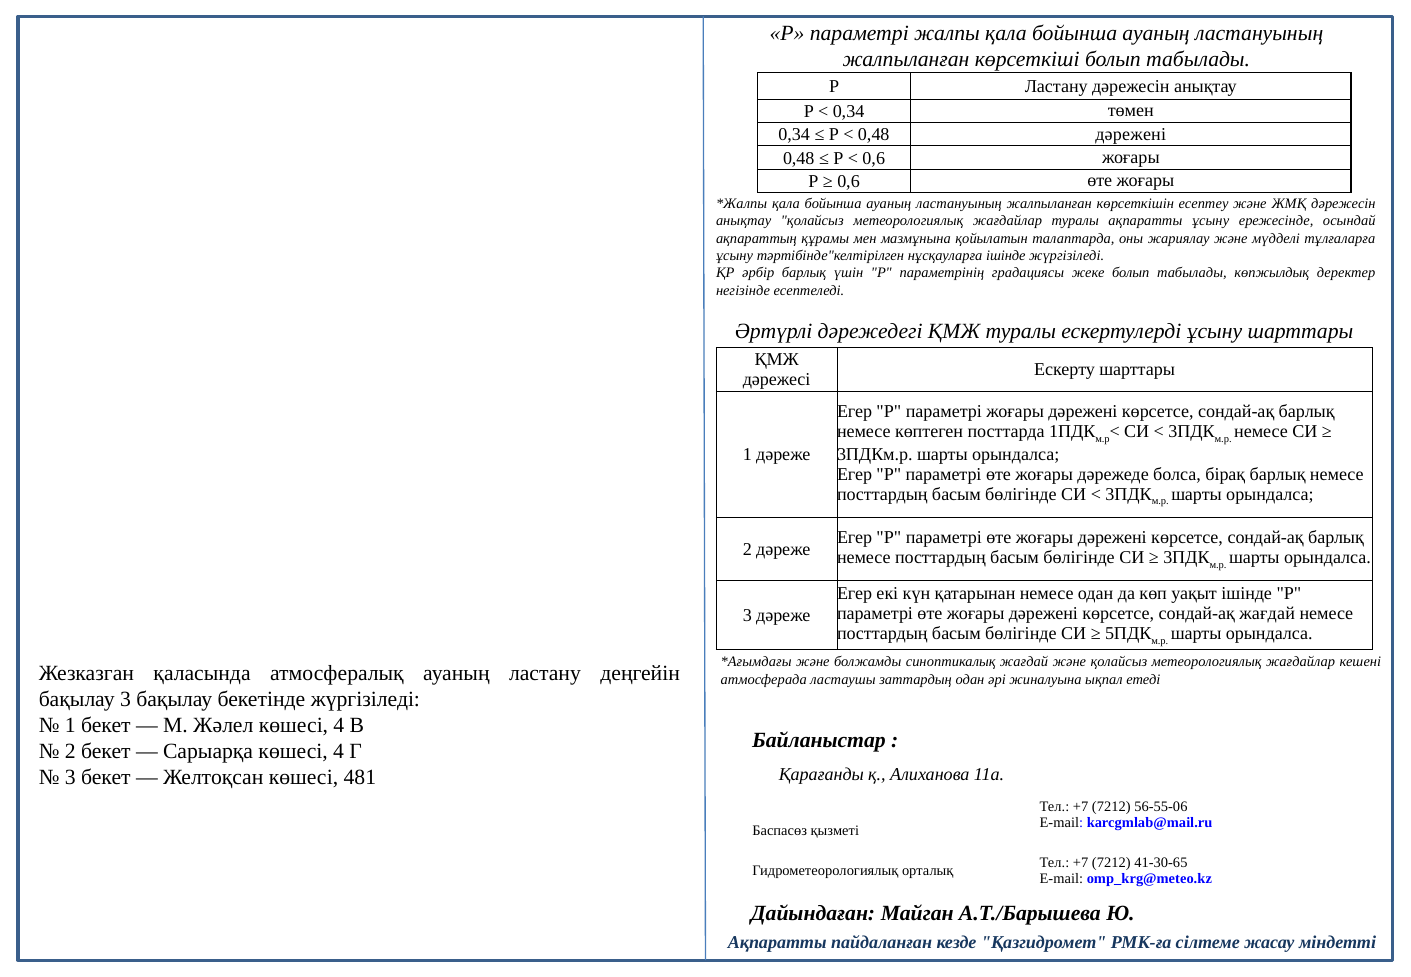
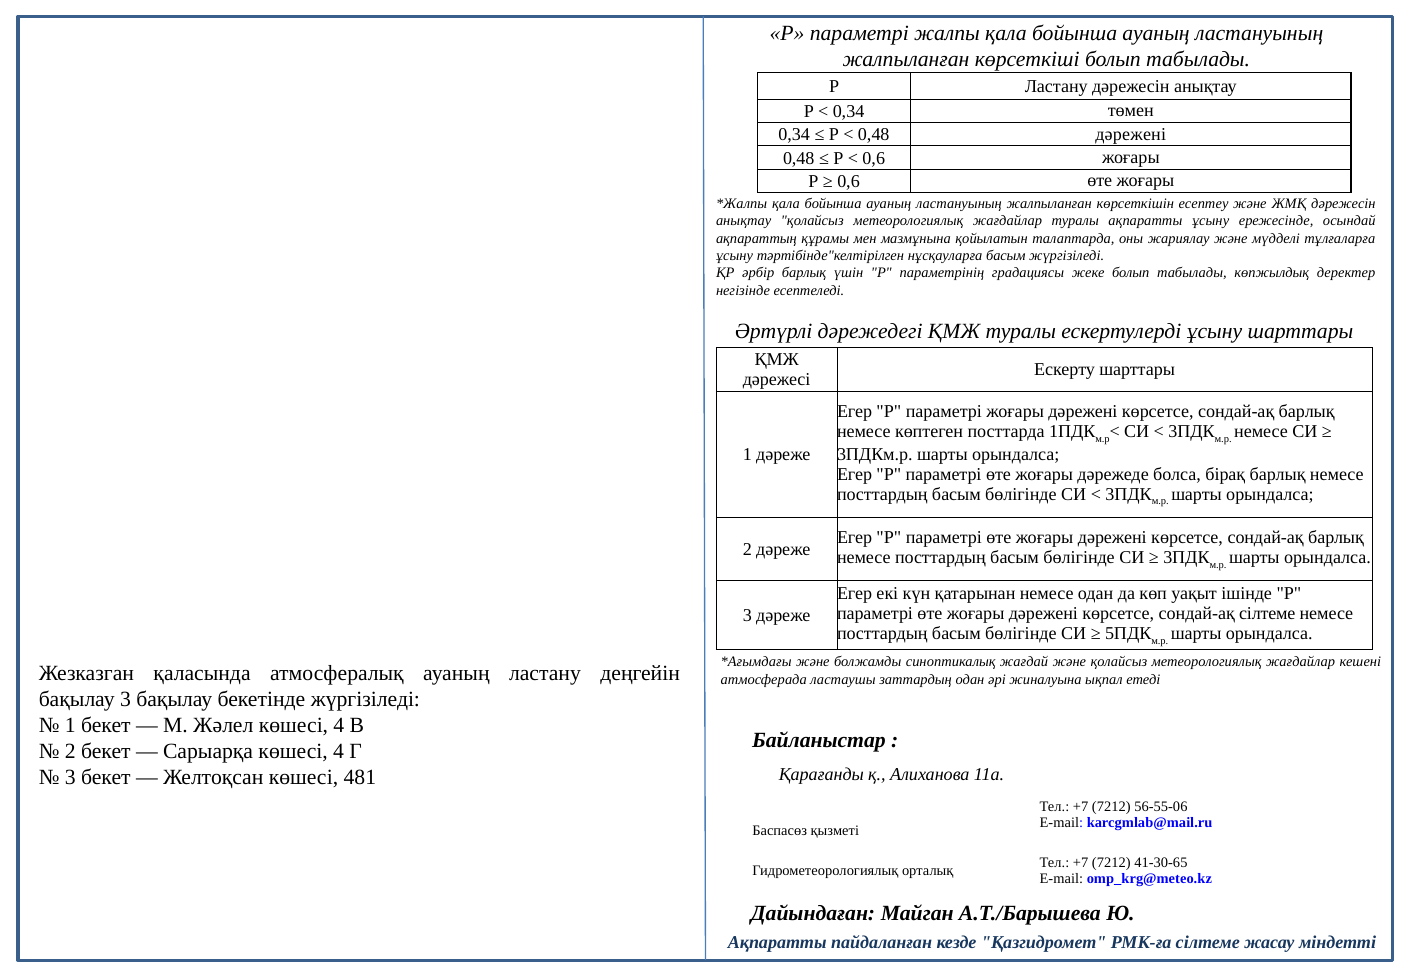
нұсқауларға ішінде: ішінде -> басым
сондай-ақ жағдай: жағдай -> сілтеме
